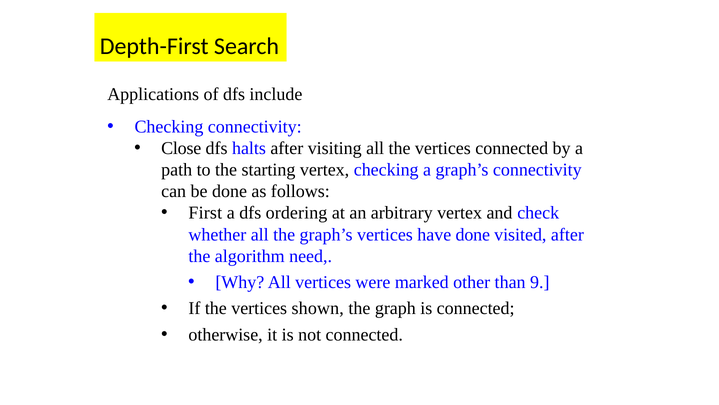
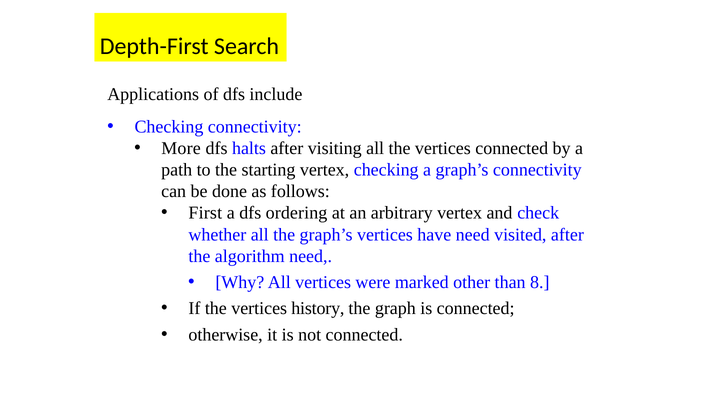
Close: Close -> More
have done: done -> need
9: 9 -> 8
shown: shown -> history
